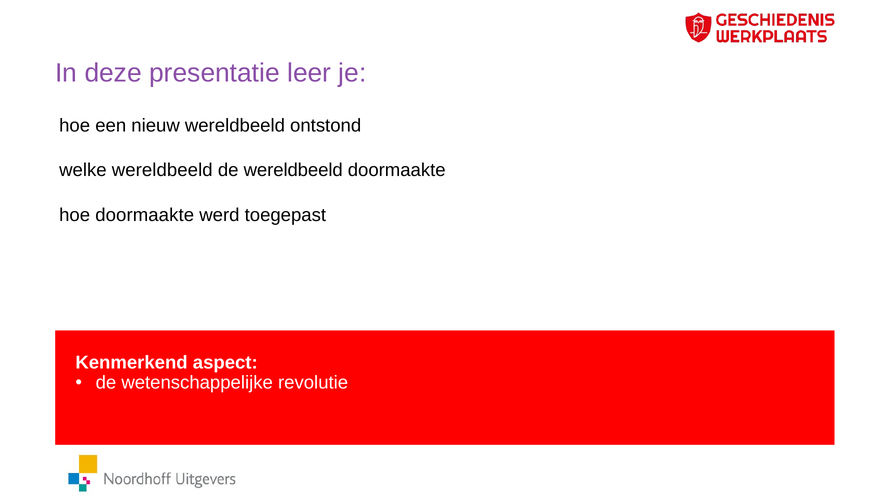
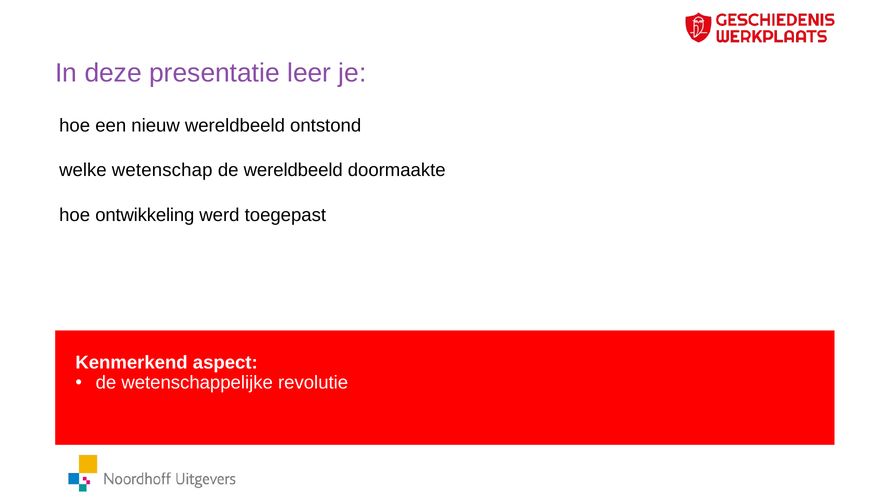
welke wereldbeeld: wereldbeeld -> wetenschap
hoe doormaakte: doormaakte -> ontwikkeling
